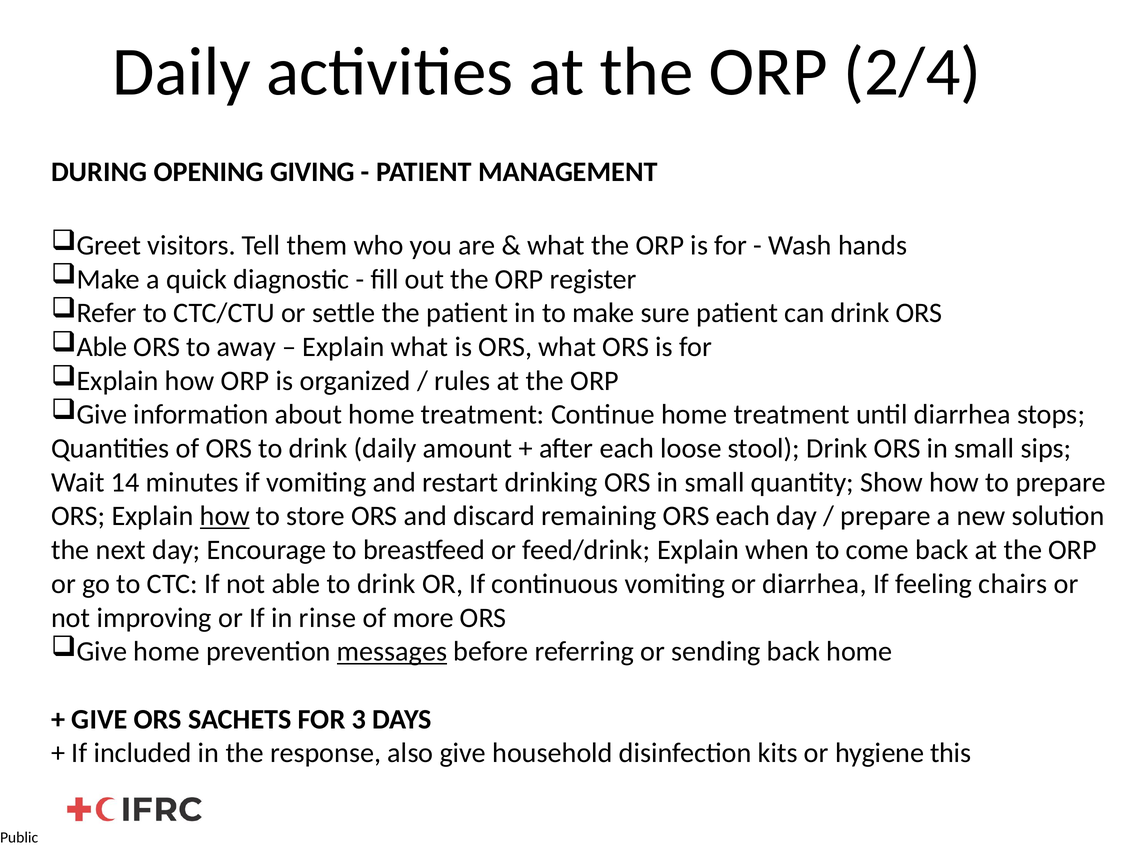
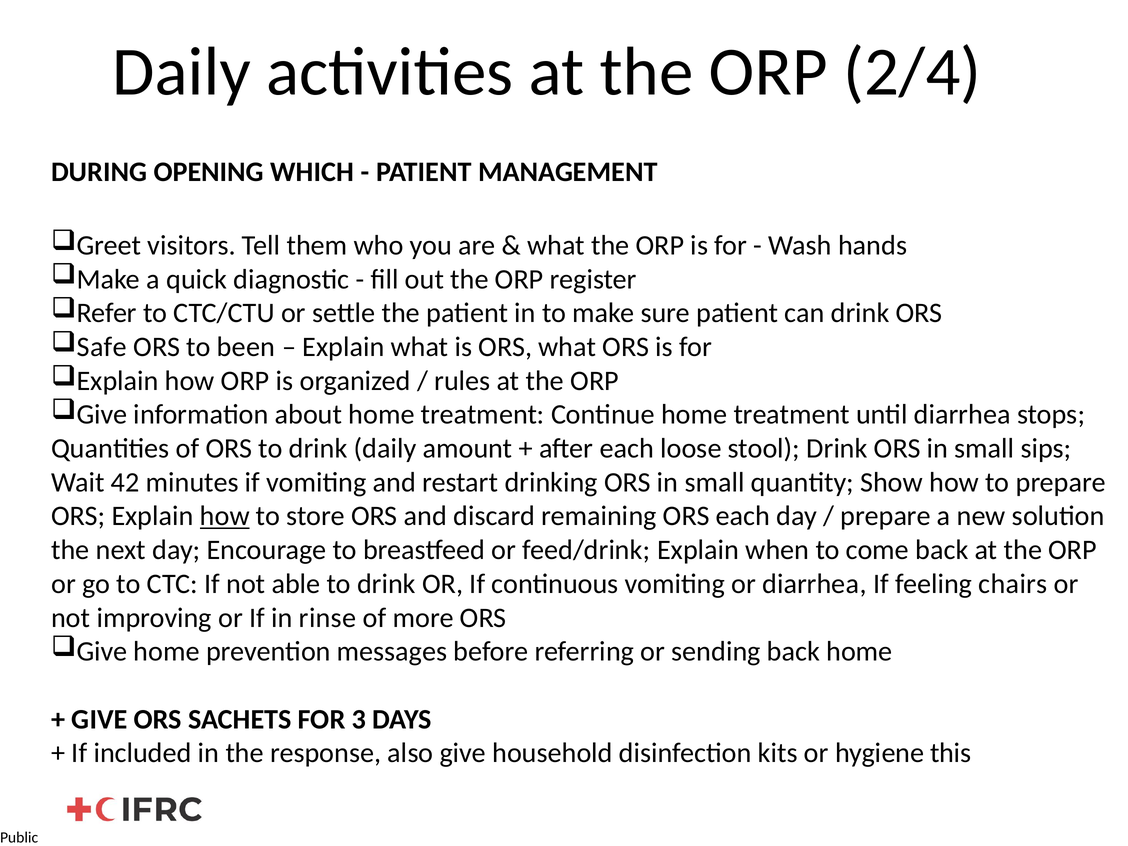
GIVING: GIVING -> WHICH
Able at (102, 347): Able -> Safe
away: away -> been
14: 14 -> 42
messages underline: present -> none
